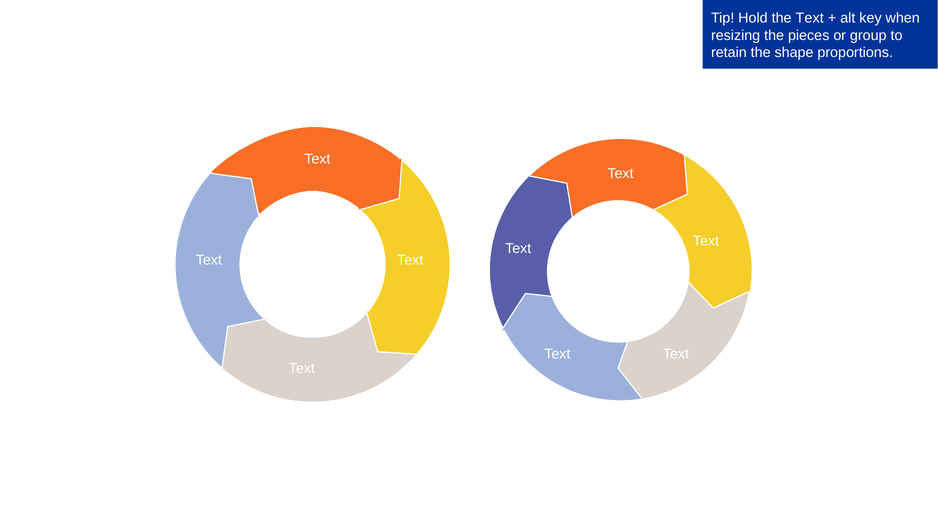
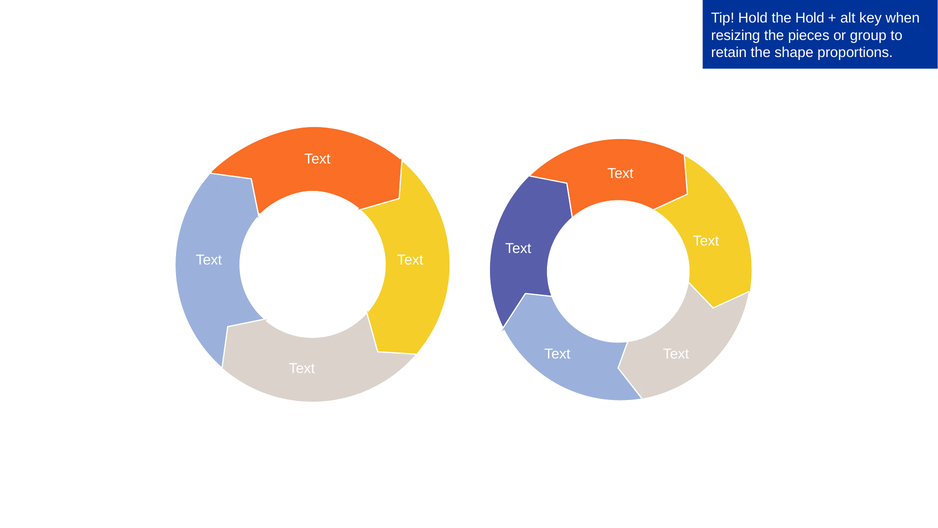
the Text: Text -> Hold
